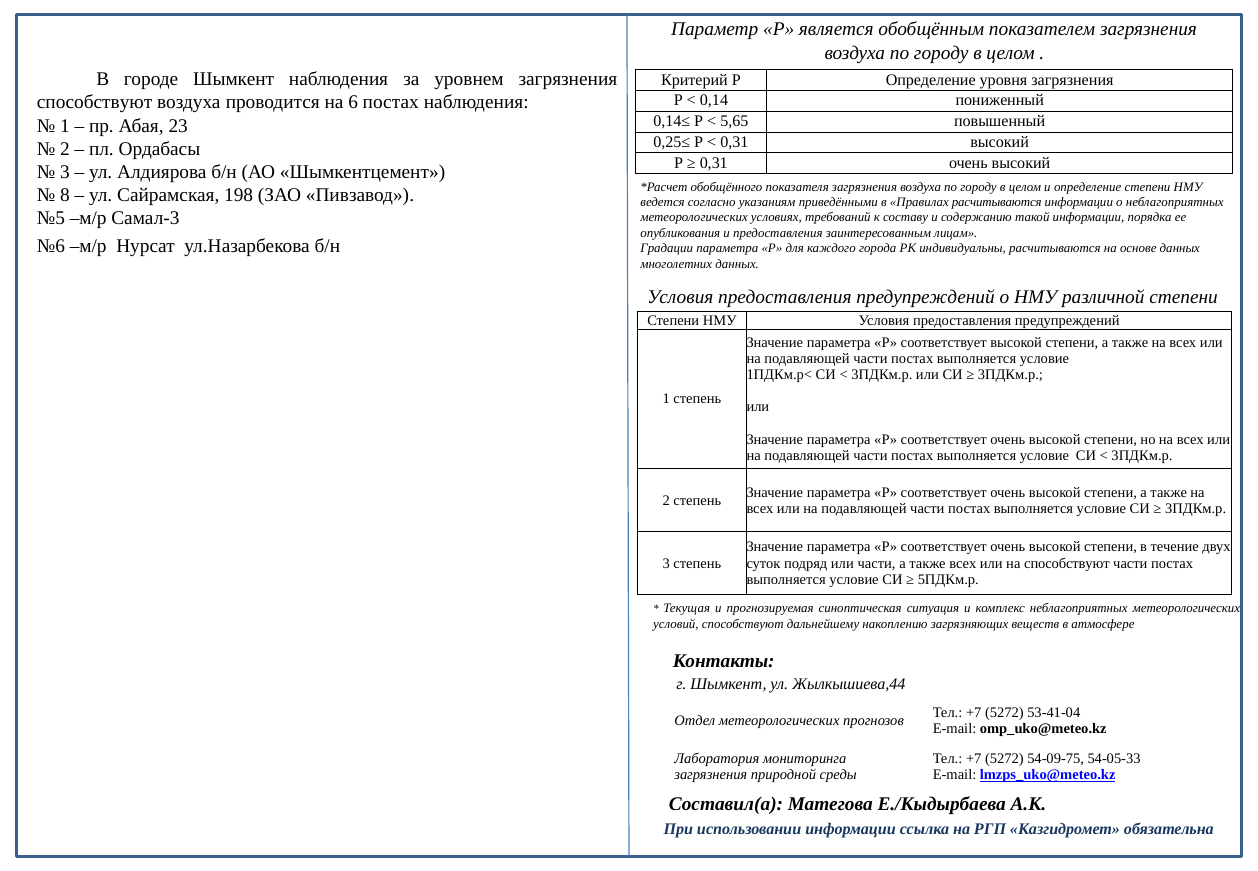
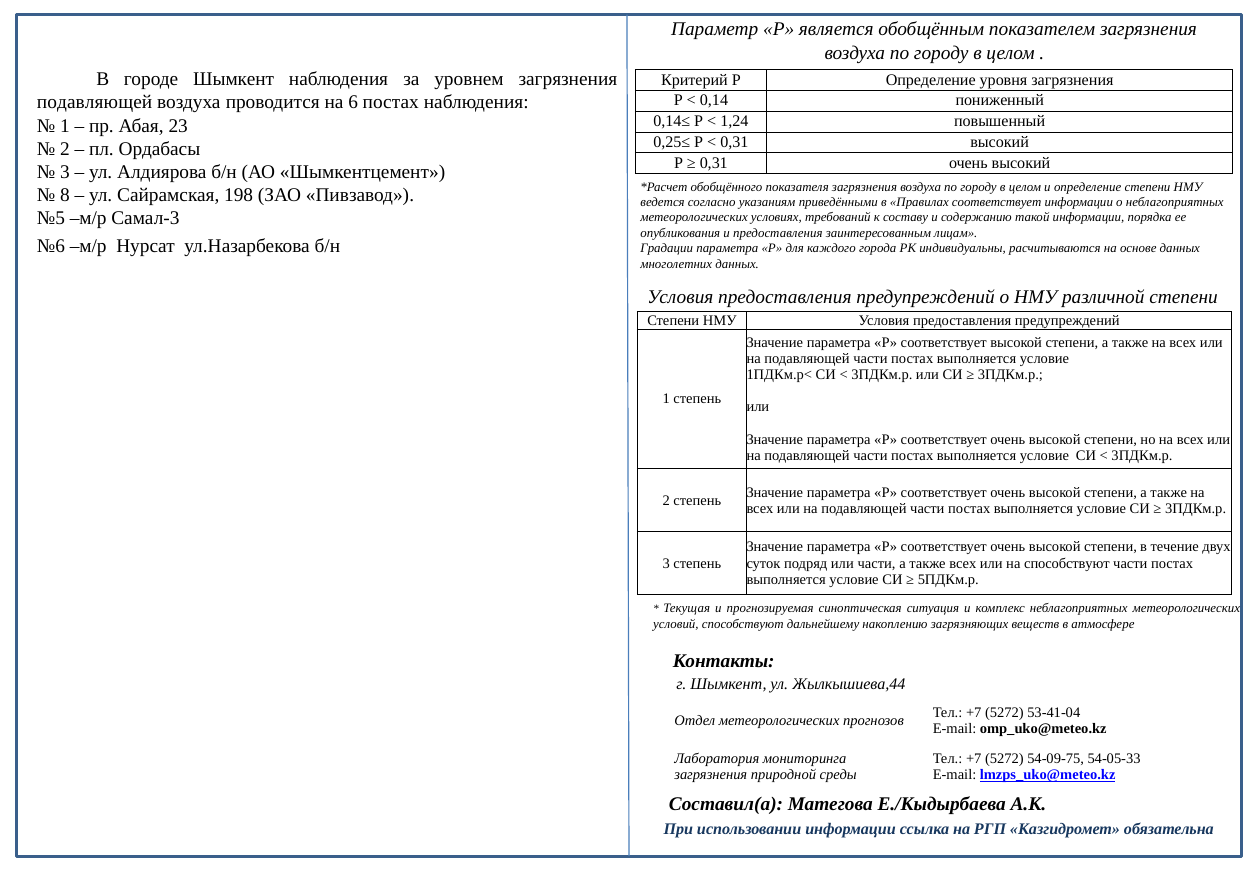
способствуют at (95, 102): способствуют -> подавляющей
5,65: 5,65 -> 1,24
Правилах расчитываются: расчитываются -> соответствует
